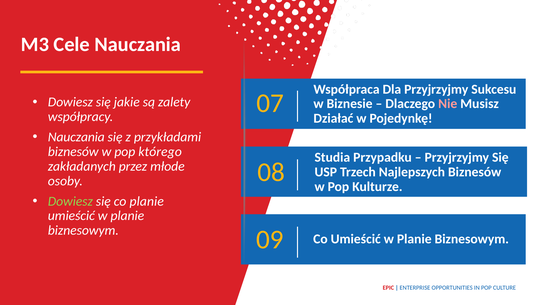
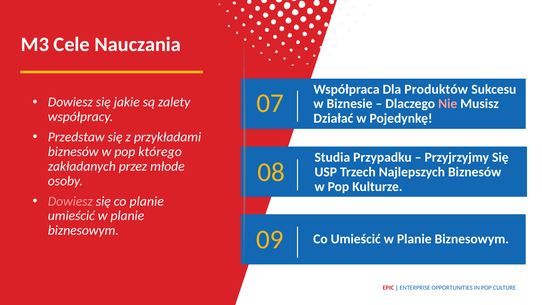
Dla Przyjrzyjmy: Przyjrzyjmy -> Produktów
Nauczania at (76, 137): Nauczania -> Przedstaw
Dowiesz at (70, 201) colour: light green -> pink
